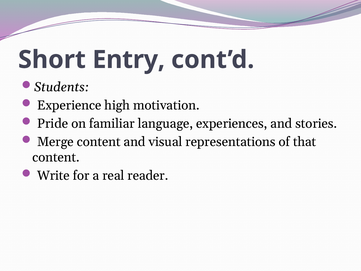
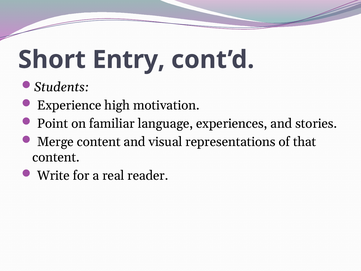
Pride: Pride -> Point
